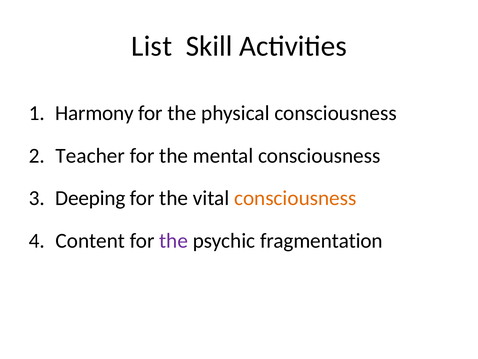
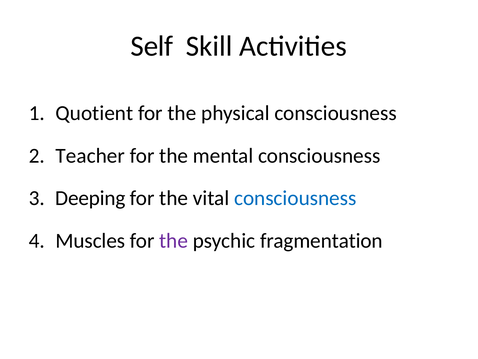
List: List -> Self
Harmony: Harmony -> Quotient
consciousness at (295, 198) colour: orange -> blue
Content: Content -> Muscles
